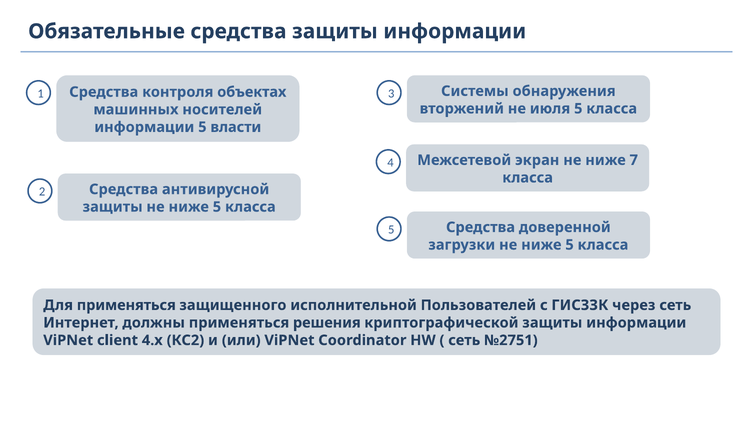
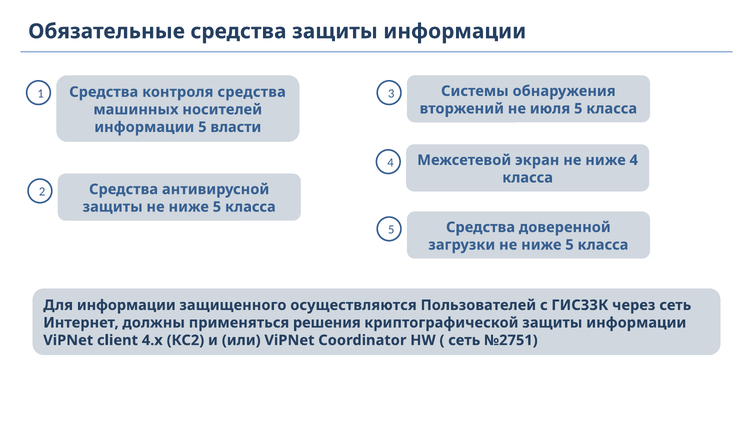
контроля объектах: объектах -> средства
ниже 7: 7 -> 4
Для применяться: применяться -> информации
исполнительной: исполнительной -> осуществляются
